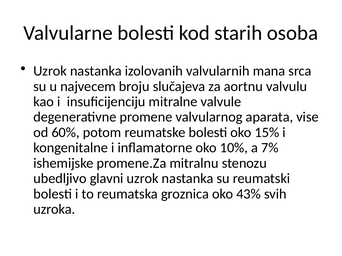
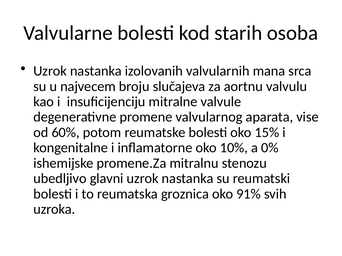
7%: 7% -> 0%
43%: 43% -> 91%
